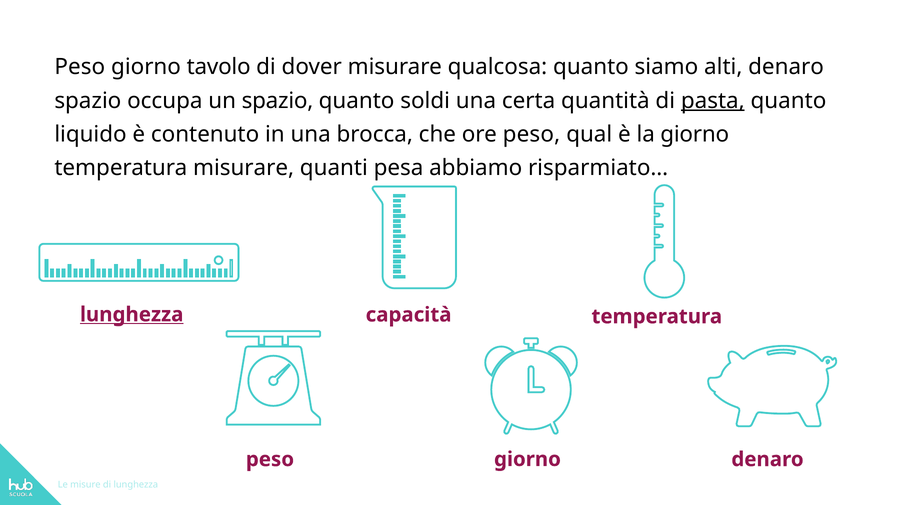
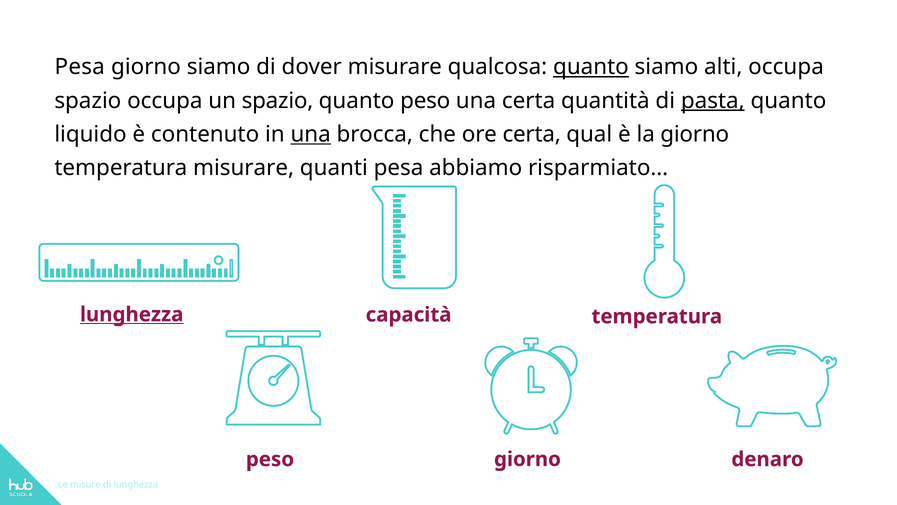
Peso at (80, 67): Peso -> Pesa
giorno tavolo: tavolo -> siamo
quanto at (591, 67) underline: none -> present
alti denaro: denaro -> occupa
quanto soldi: soldi -> peso
una at (311, 134) underline: none -> present
ore peso: peso -> certa
